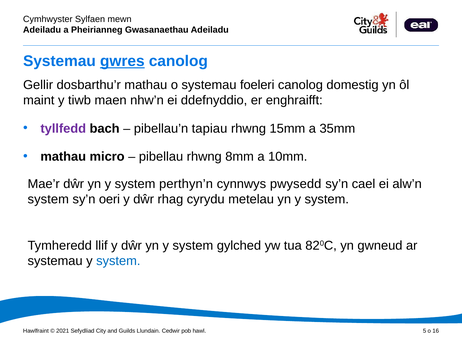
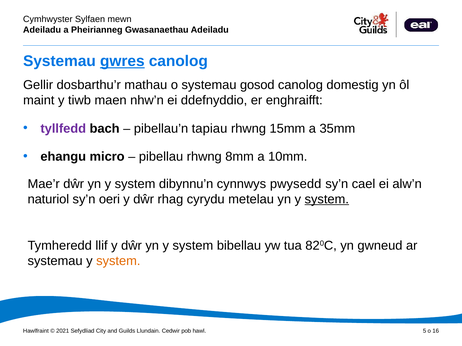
foeleri: foeleri -> gosod
mathau at (63, 157): mathau -> ehangu
perthyn’n: perthyn’n -> dibynnu’n
system at (48, 200): system -> naturiol
system at (327, 200) underline: none -> present
gylched: gylched -> bibellau
system at (118, 261) colour: blue -> orange
